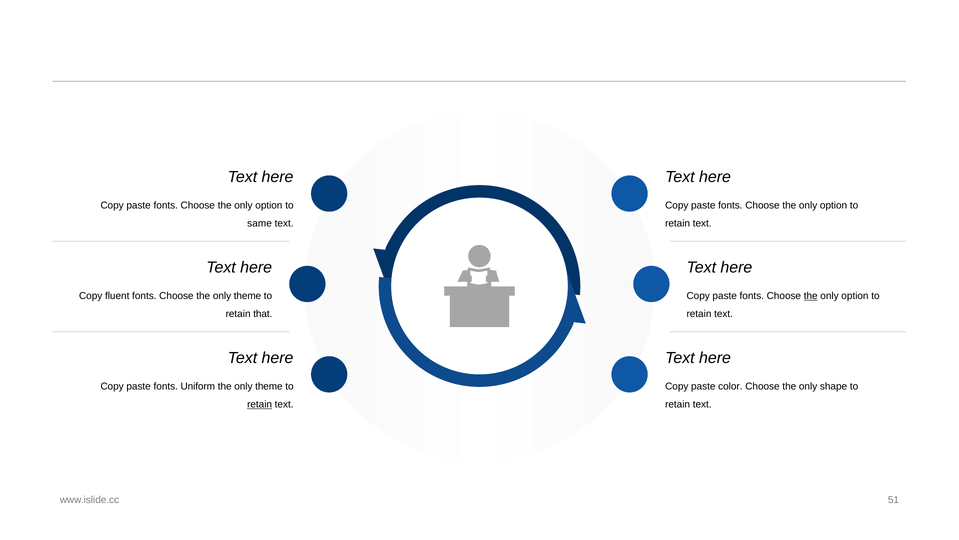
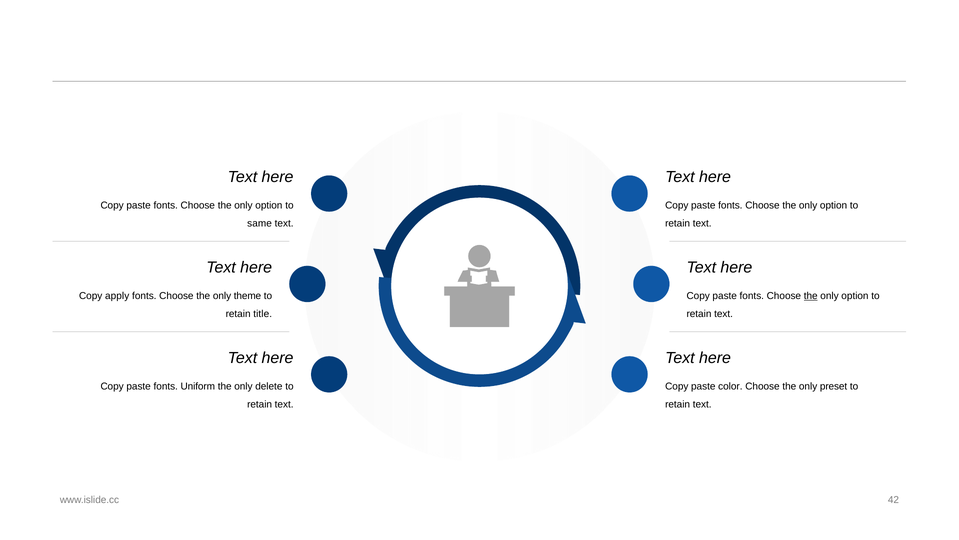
fluent: fluent -> apply
that: that -> title
theme at (269, 386): theme -> delete
shape: shape -> preset
retain at (260, 404) underline: present -> none
51: 51 -> 42
